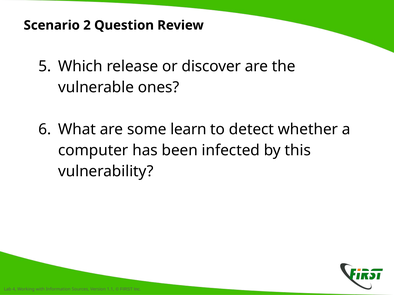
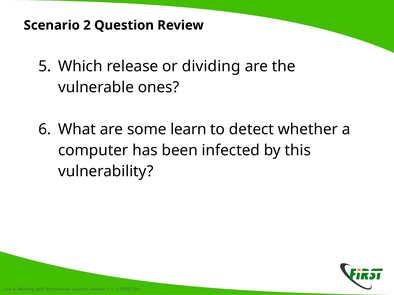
discover: discover -> dividing
